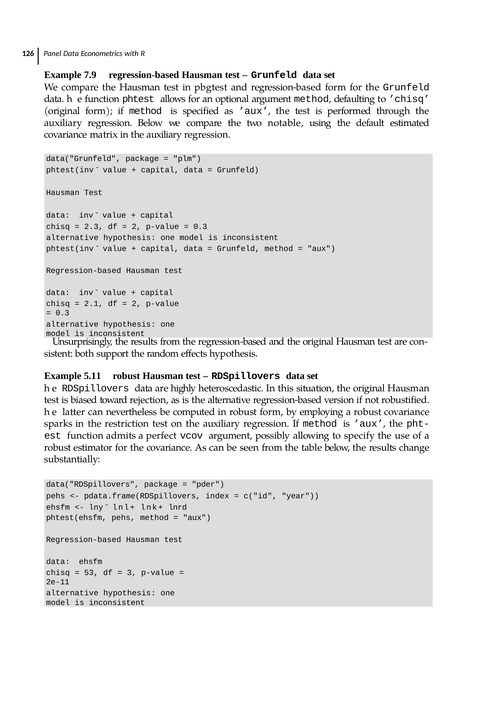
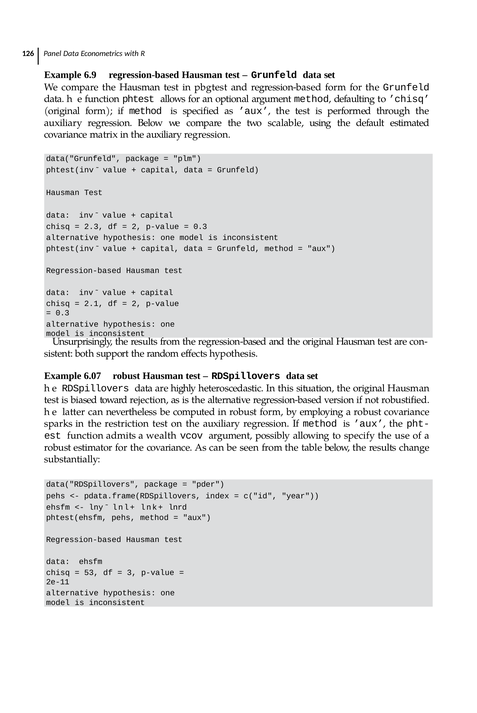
7.9: 7.9 -> 6.9
notable: notable -> scalable
5.11: 5.11 -> 6.07
perfect: perfect -> wealth
